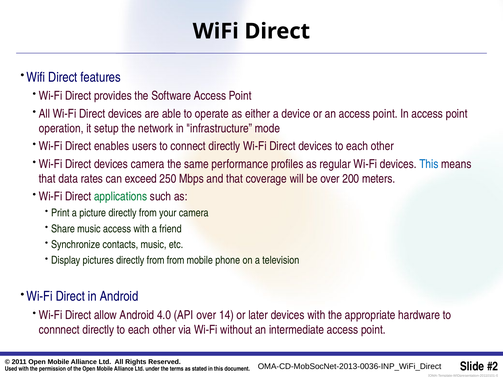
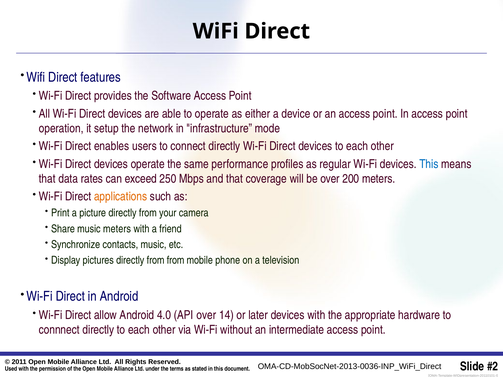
devices camera: camera -> operate
applications colour: green -> orange
music access: access -> meters
